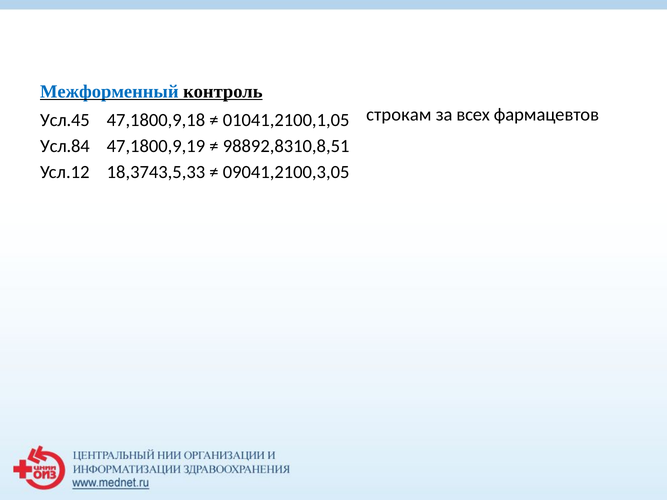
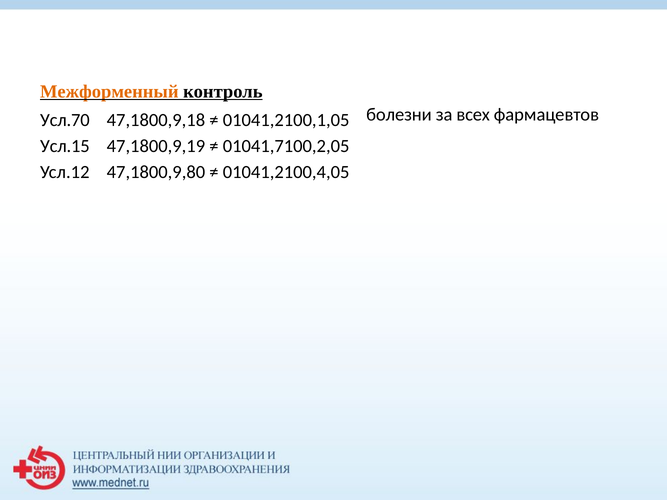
Межформенный colour: blue -> orange
строкам: строкам -> болезни
Усл.45: Усл.45 -> Усл.70
Усл.84: Усл.84 -> Усл.15
98892,8310,8,51: 98892,8310,8,51 -> 01041,7100,2,05
18,3743,5,33: 18,3743,5,33 -> 47,1800,9,80
09041,2100,3,05: 09041,2100,3,05 -> 01041,2100,4,05
